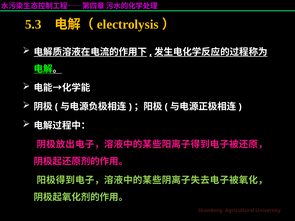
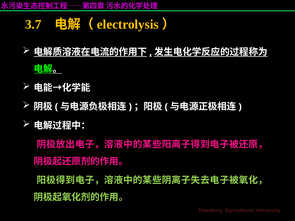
5.3: 5.3 -> 3.7
